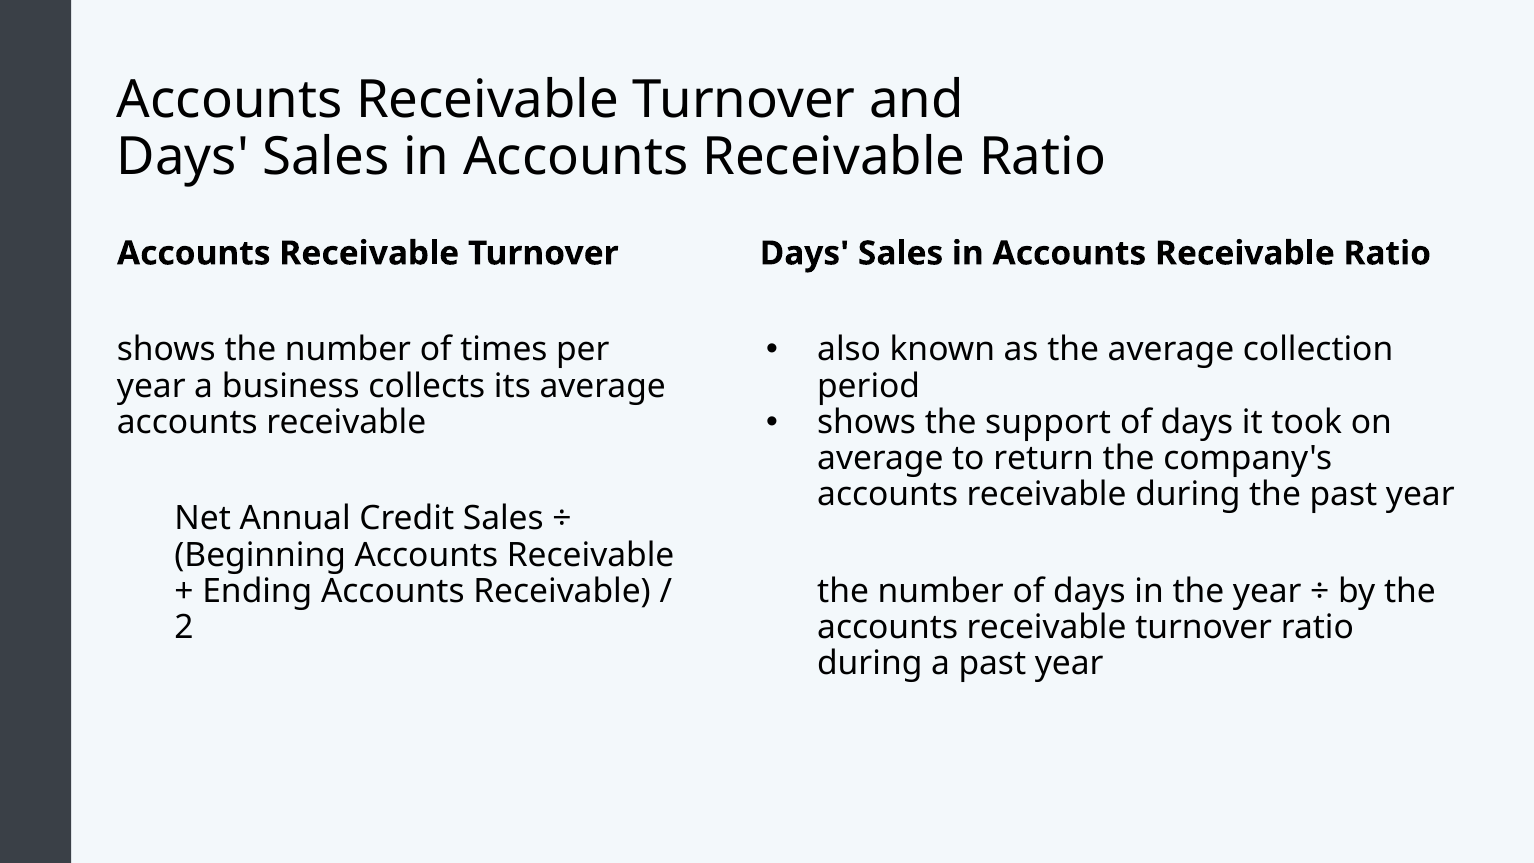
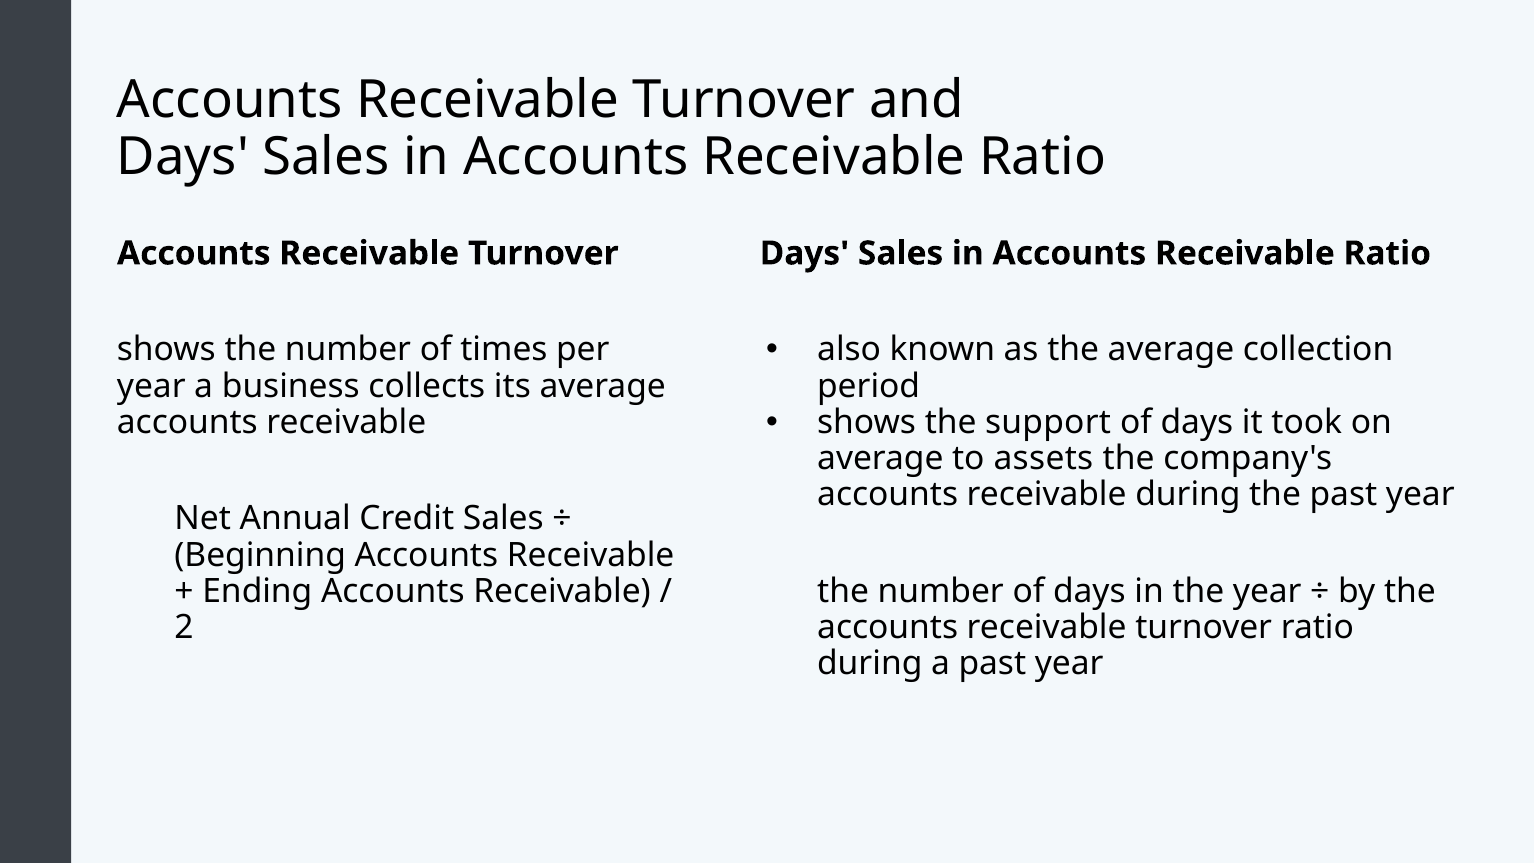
return: return -> assets
